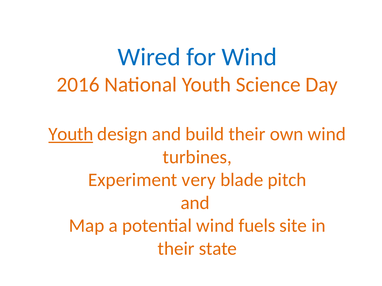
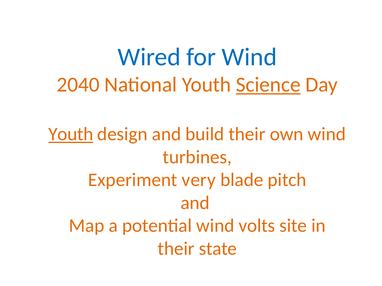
2016: 2016 -> 2040
Science underline: none -> present
fuels: fuels -> volts
